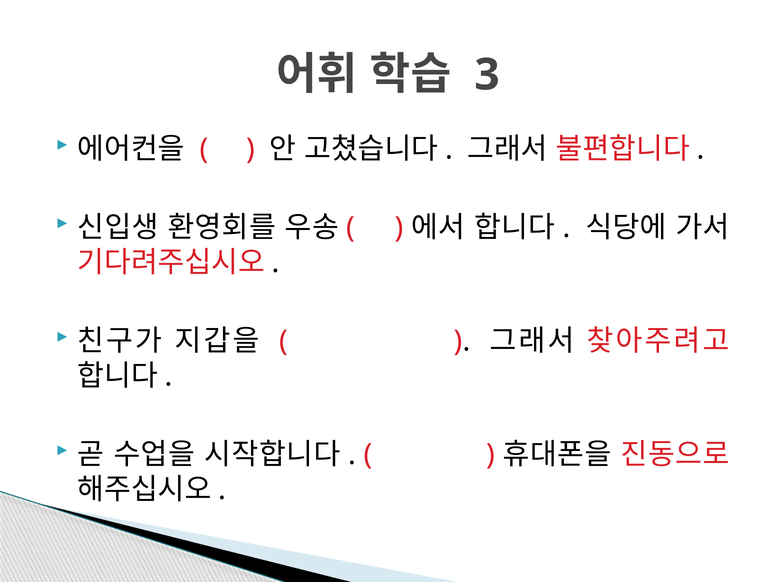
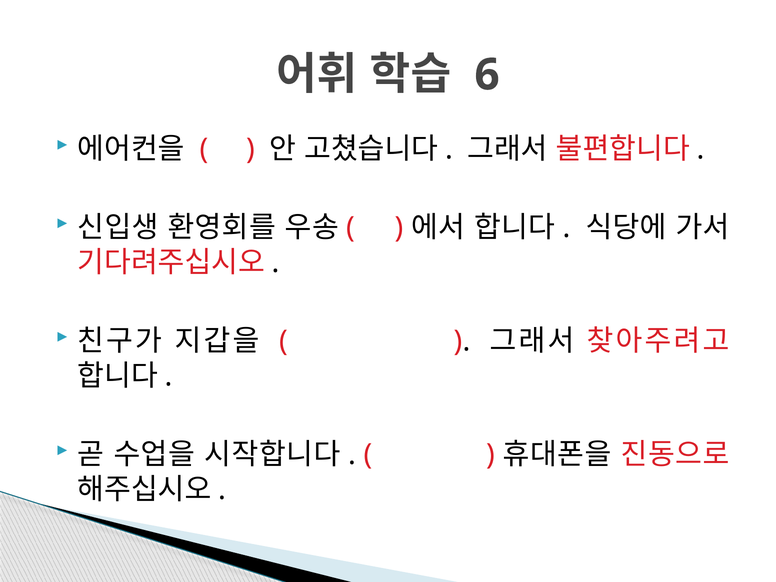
3: 3 -> 6
